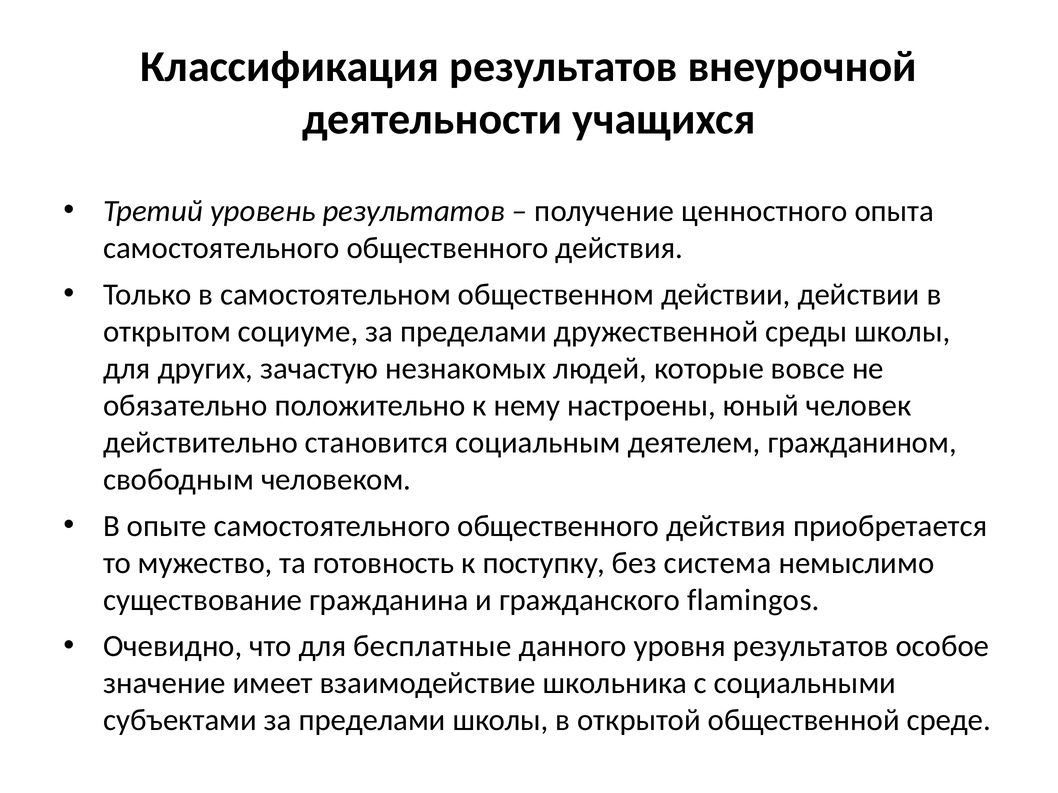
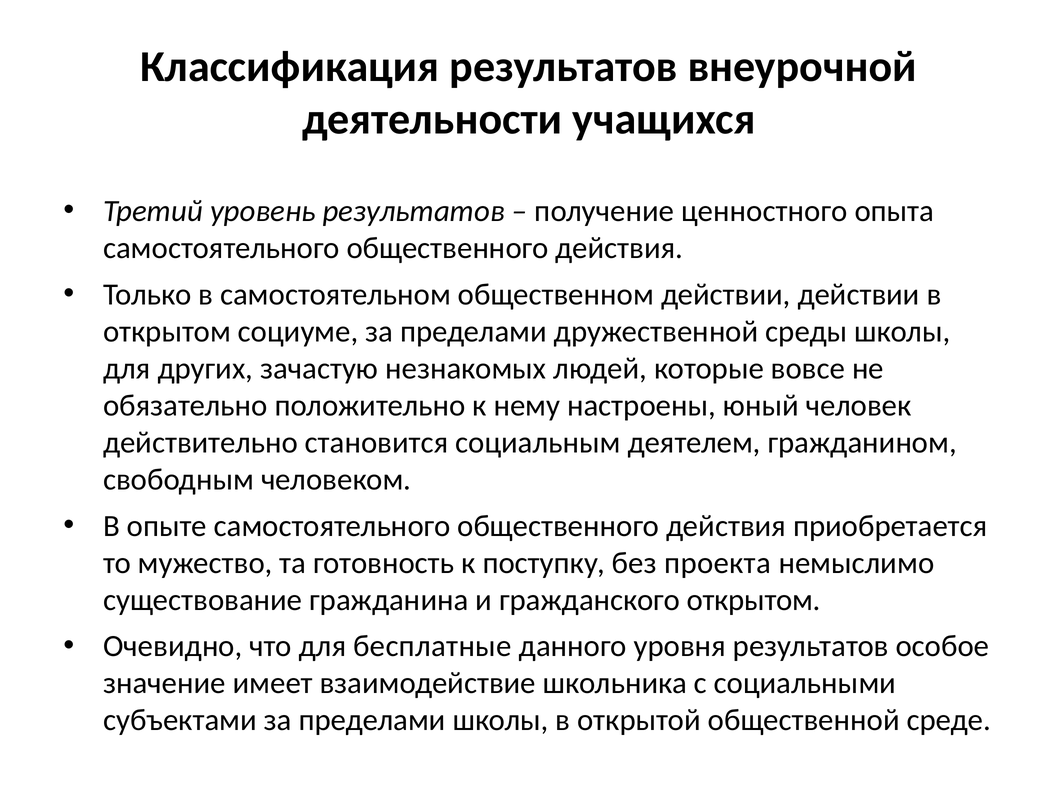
система: система -> проекта
гражданского flamingos: flamingos -> открытом
